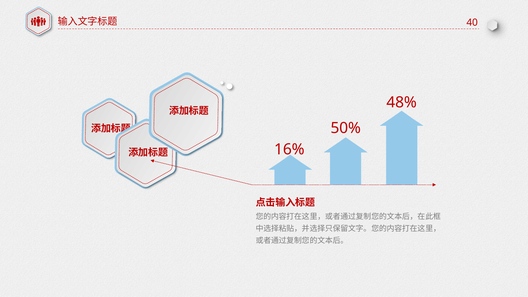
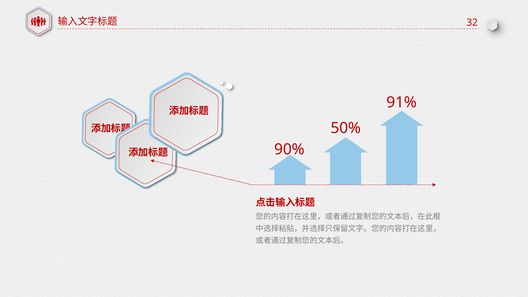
40: 40 -> 32
48%: 48% -> 91%
16%: 16% -> 90%
